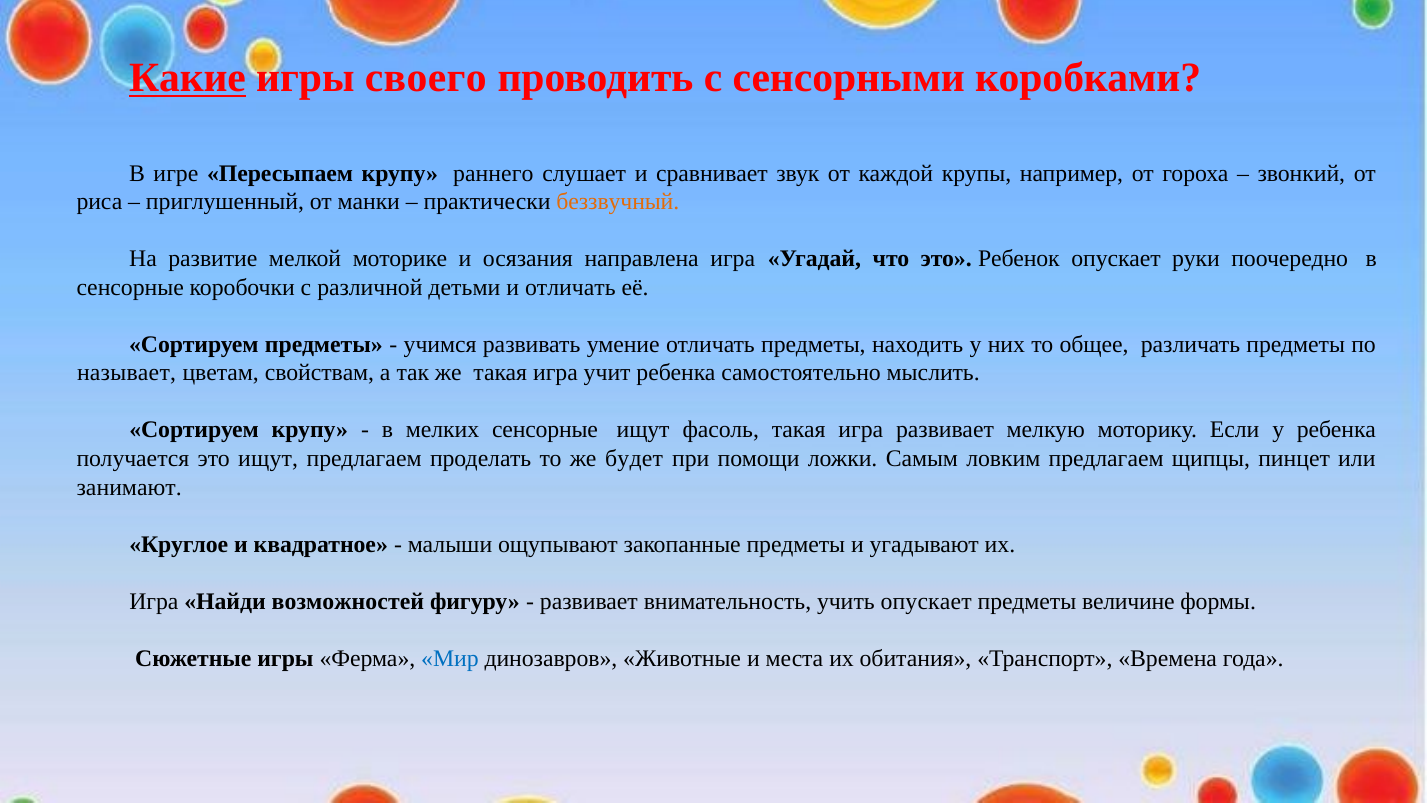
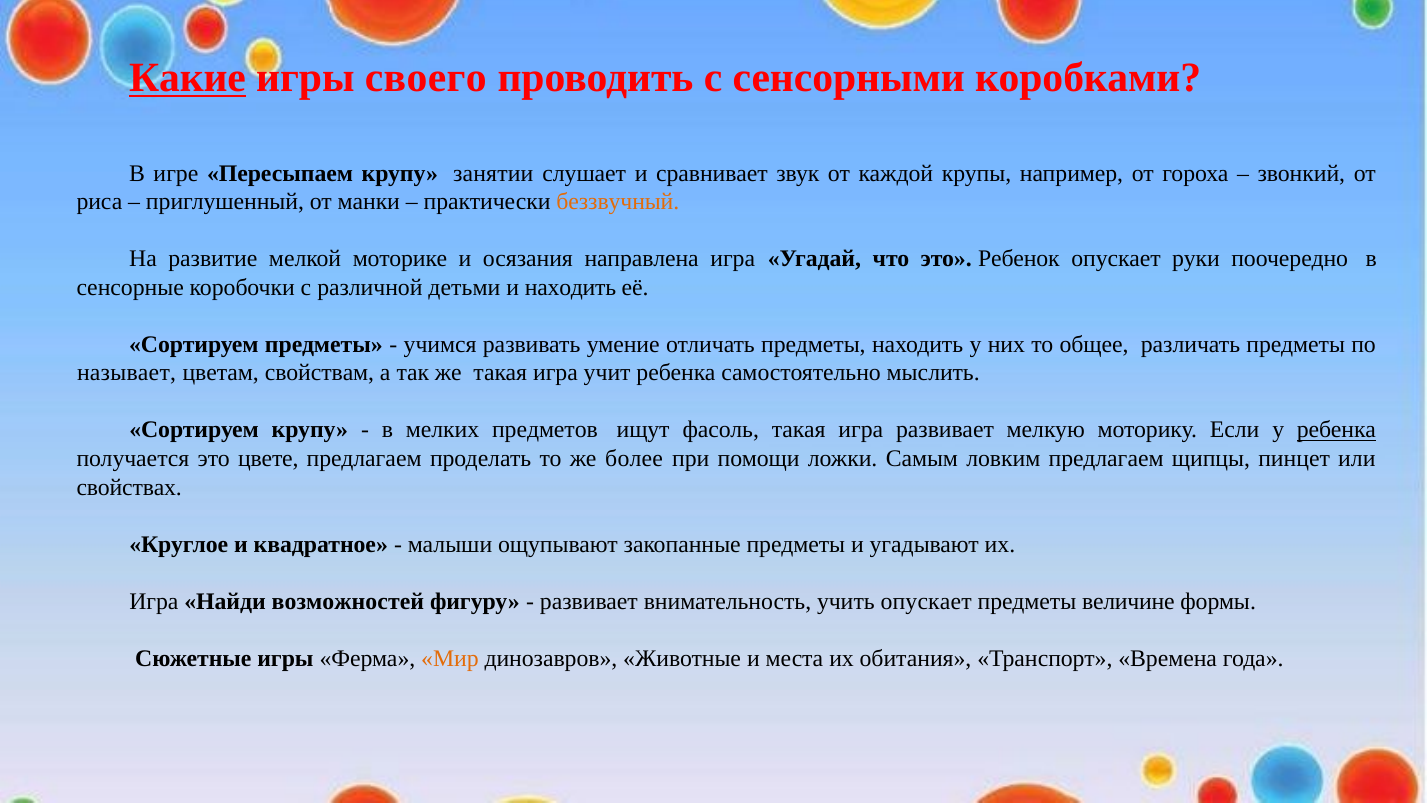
раннего: раннего -> занятии
и отличать: отличать -> находить
мелких сенсорные: сенсорные -> предметов
ребенка at (1336, 430) underline: none -> present
это ищут: ищут -> цвете
будет: будет -> более
занимают: занимают -> свойствах
Мир colour: blue -> orange
